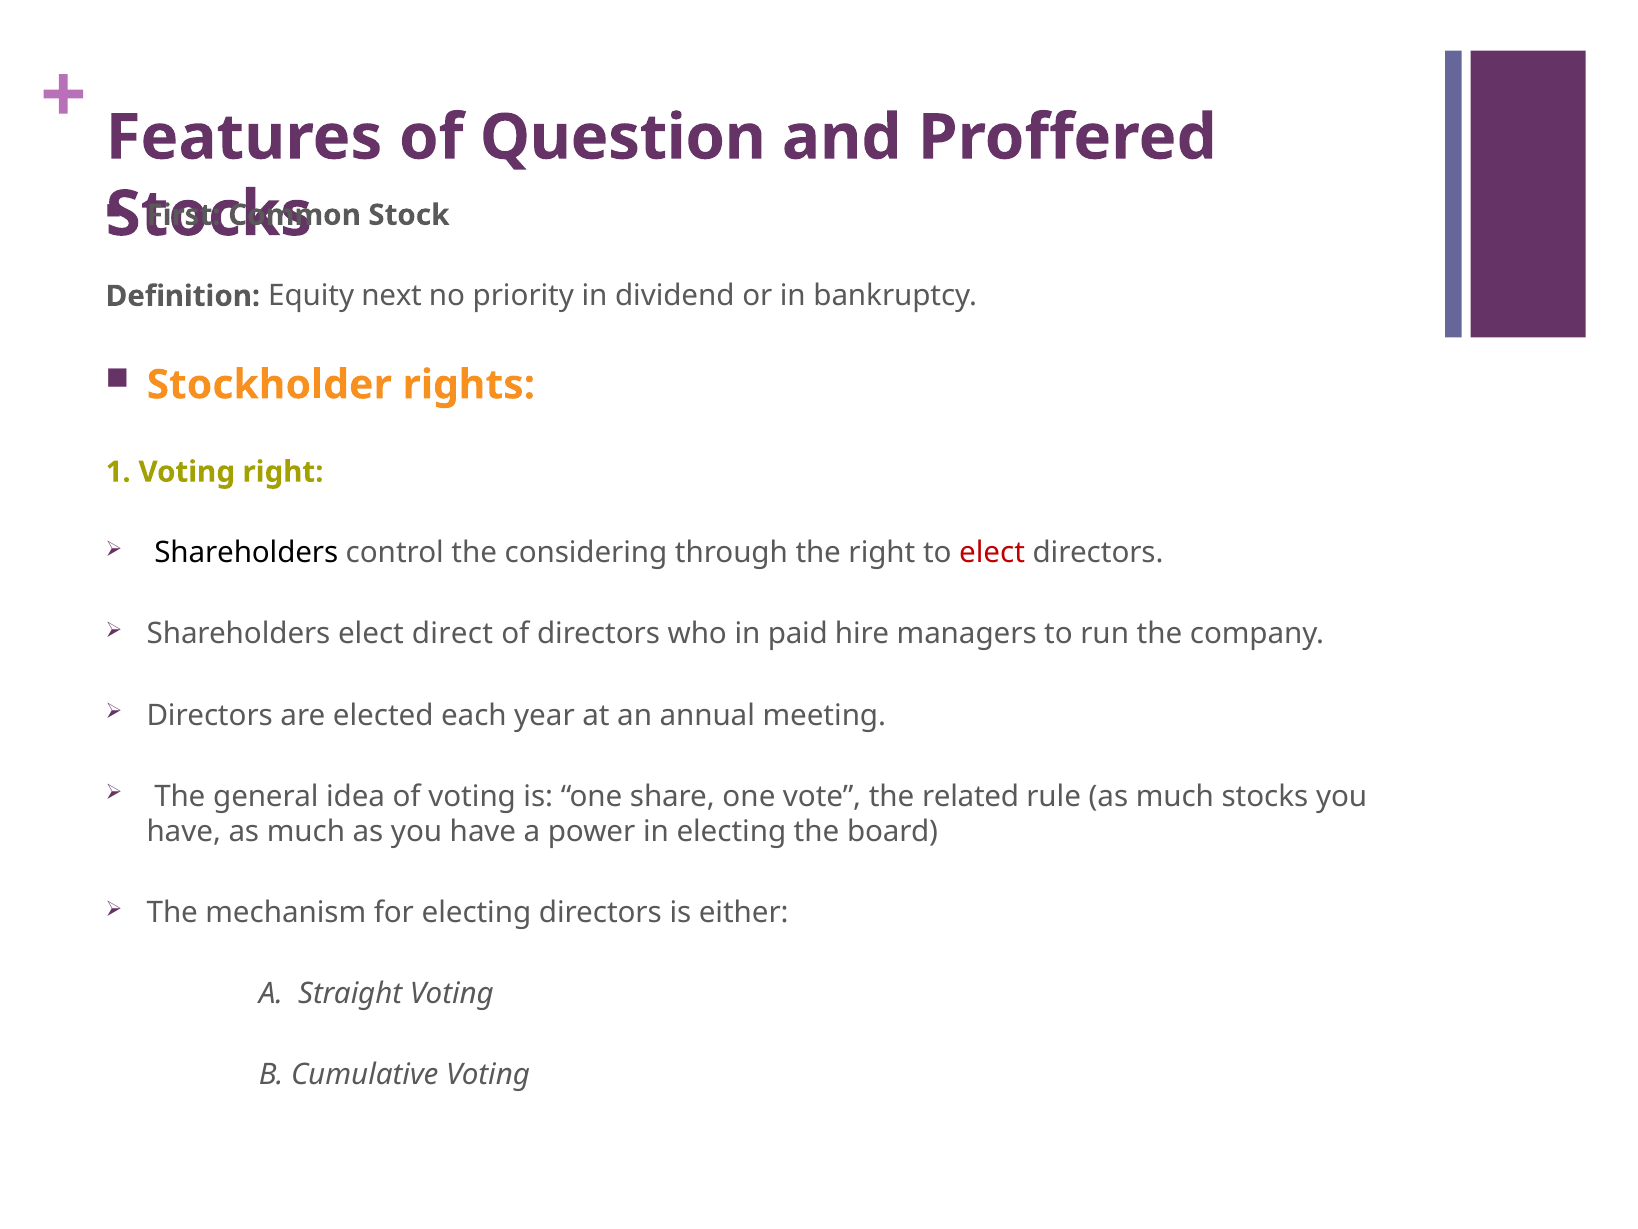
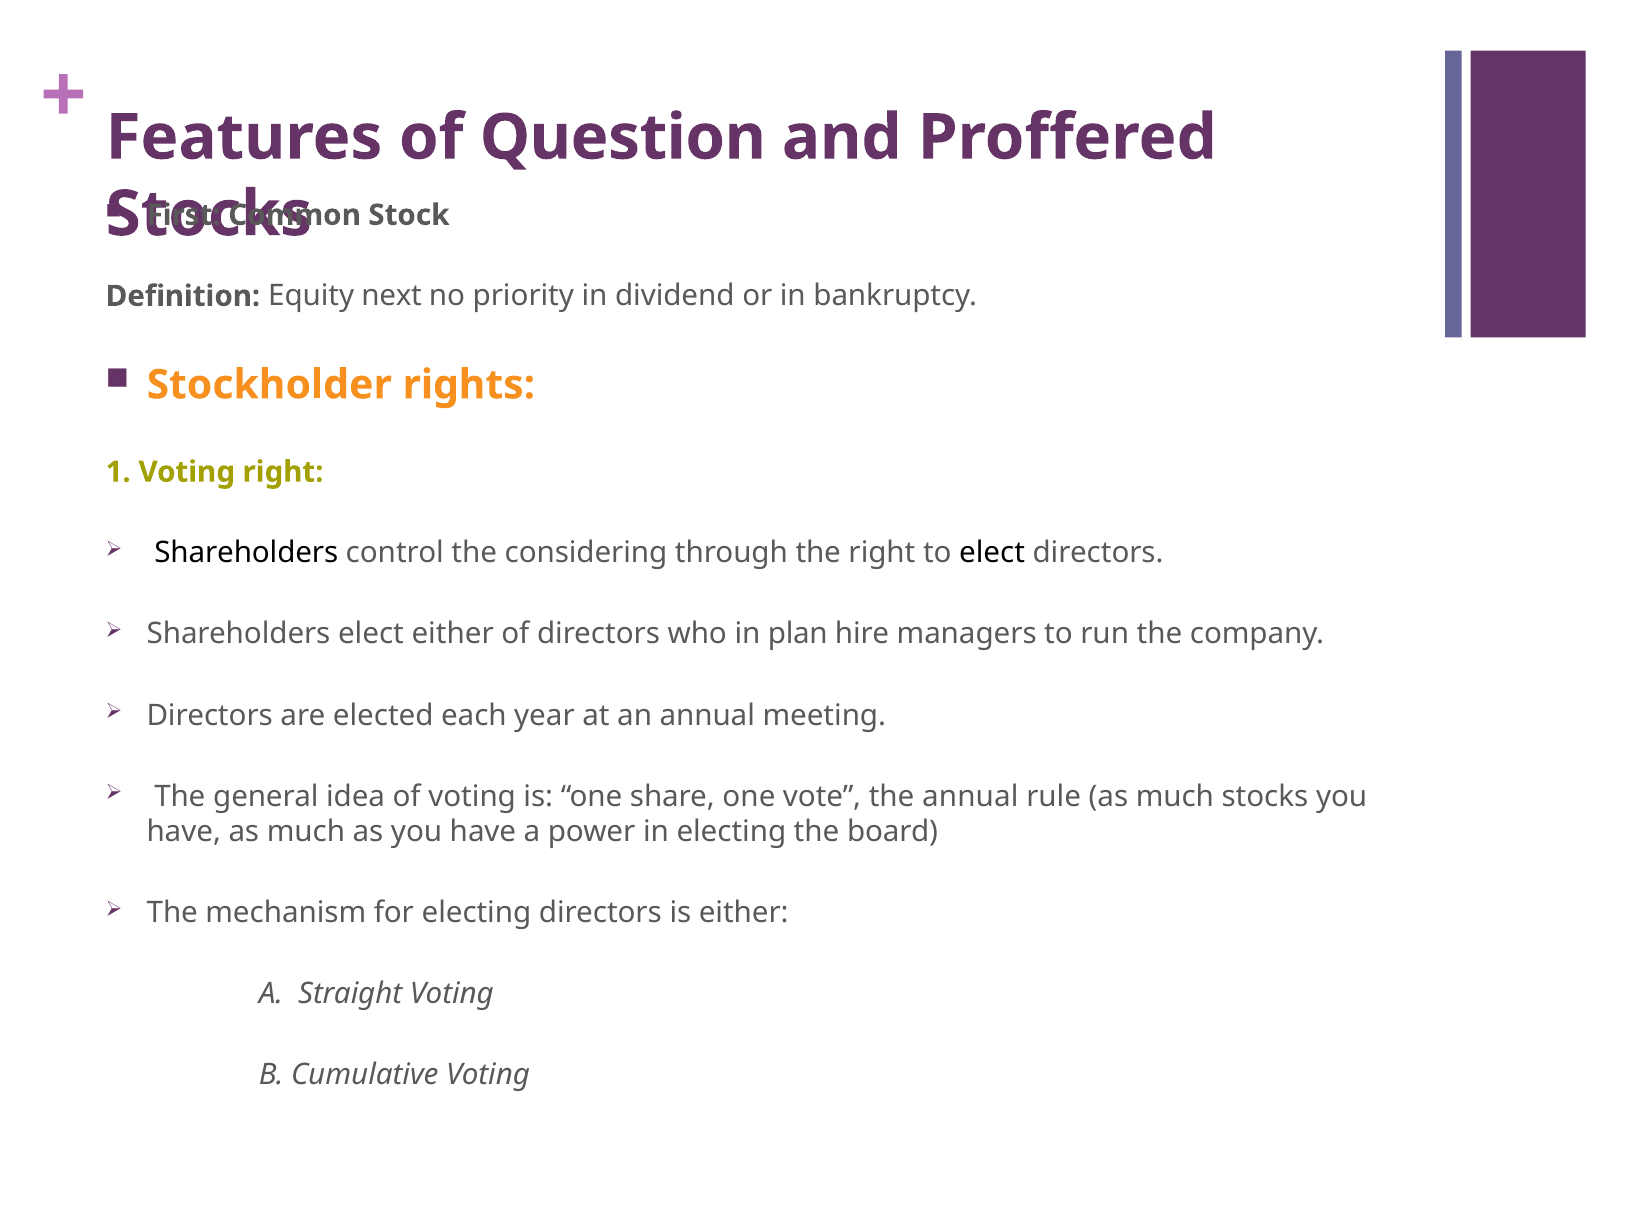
elect at (992, 553) colour: red -> black
elect direct: direct -> either
paid: paid -> plan
the related: related -> annual
